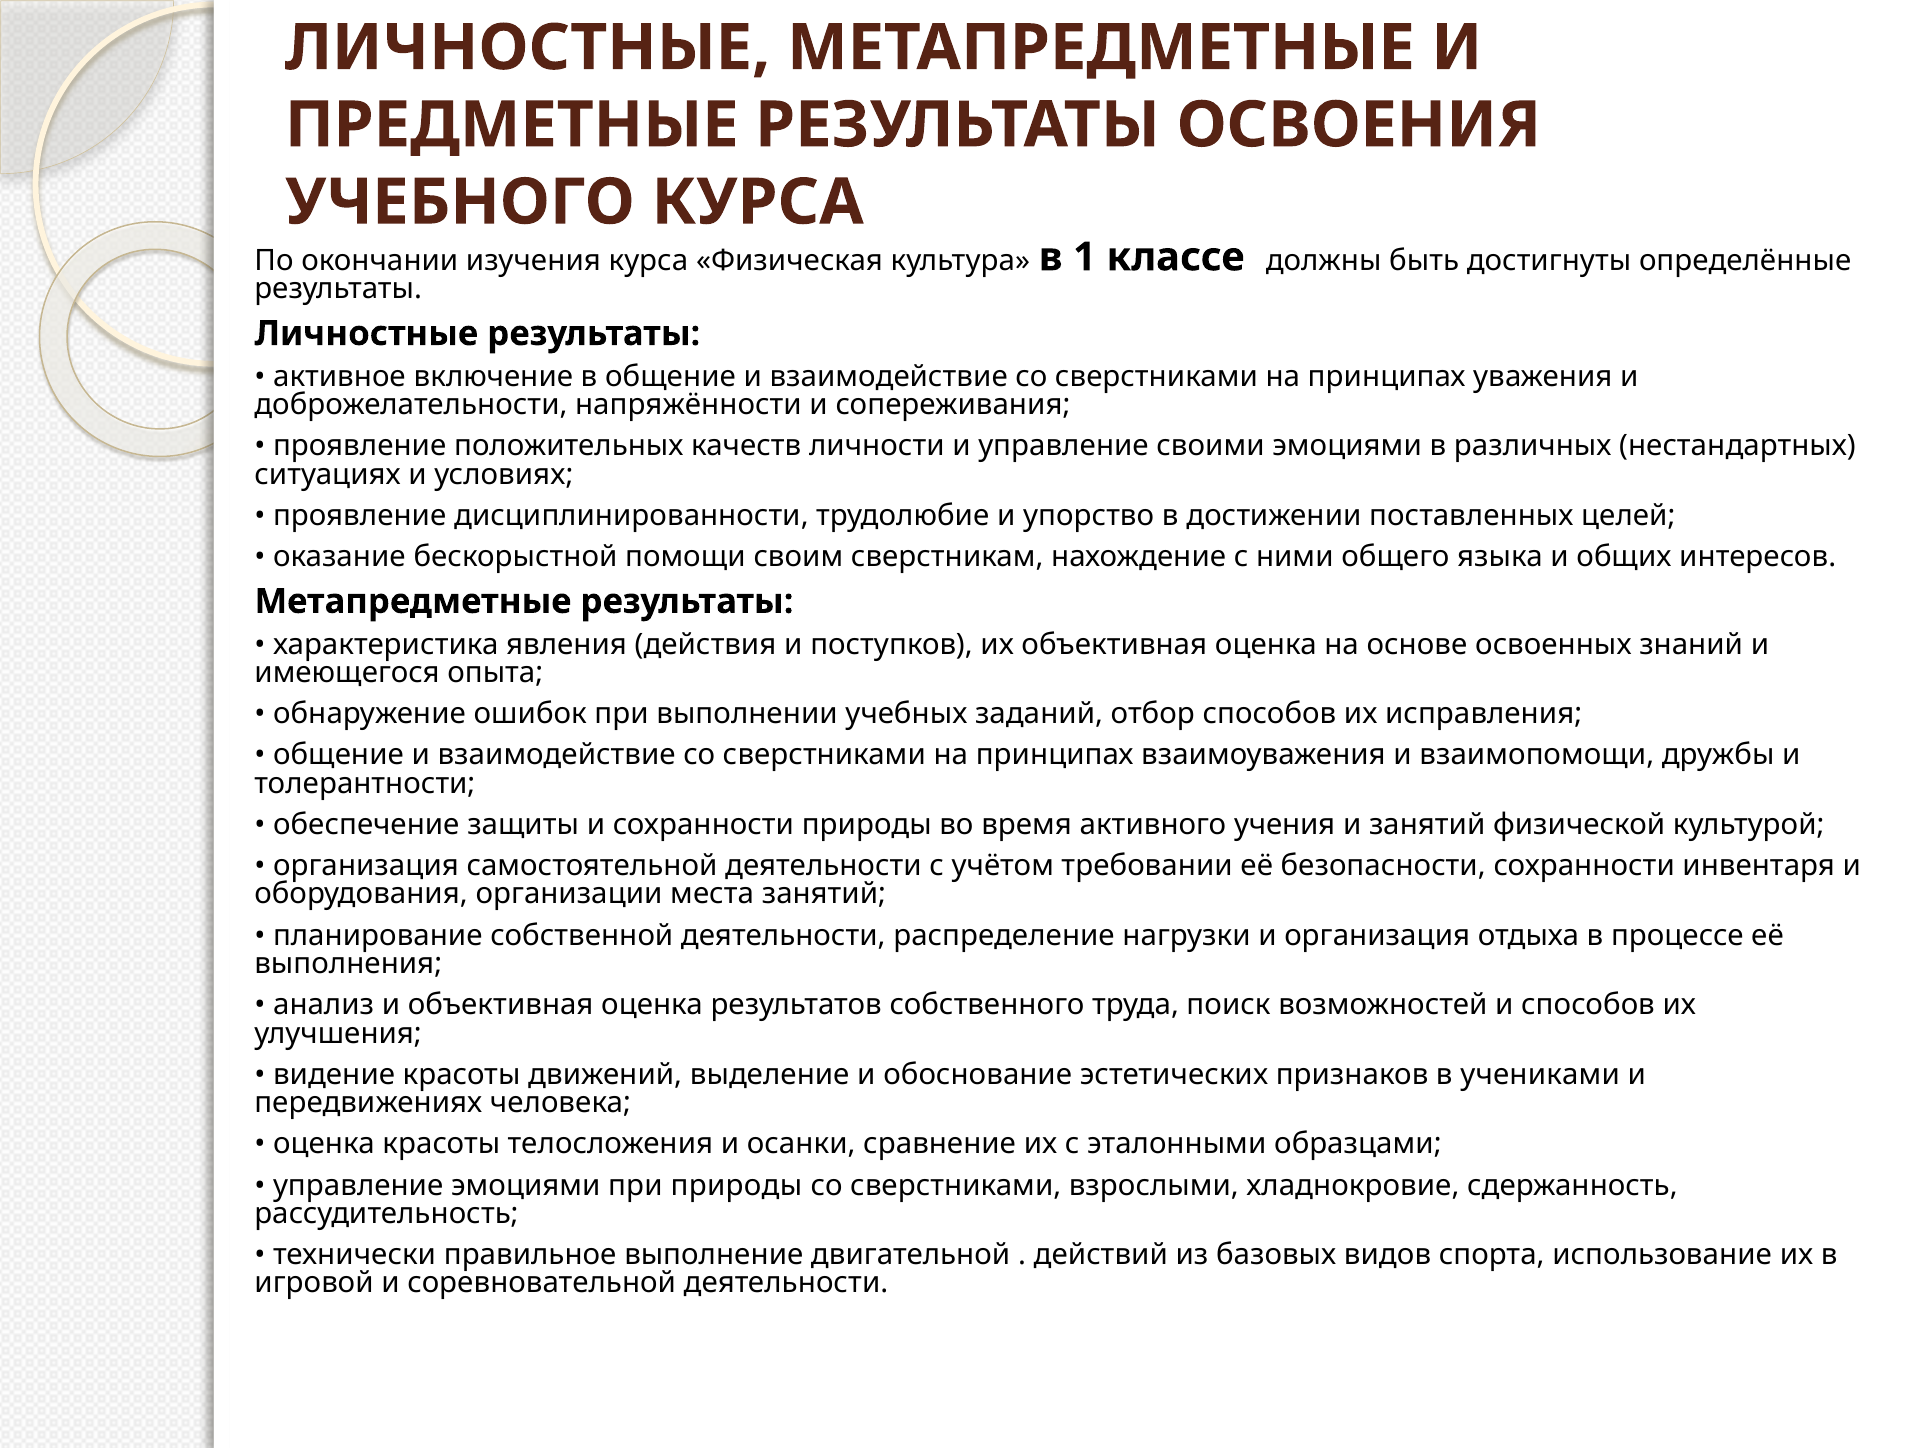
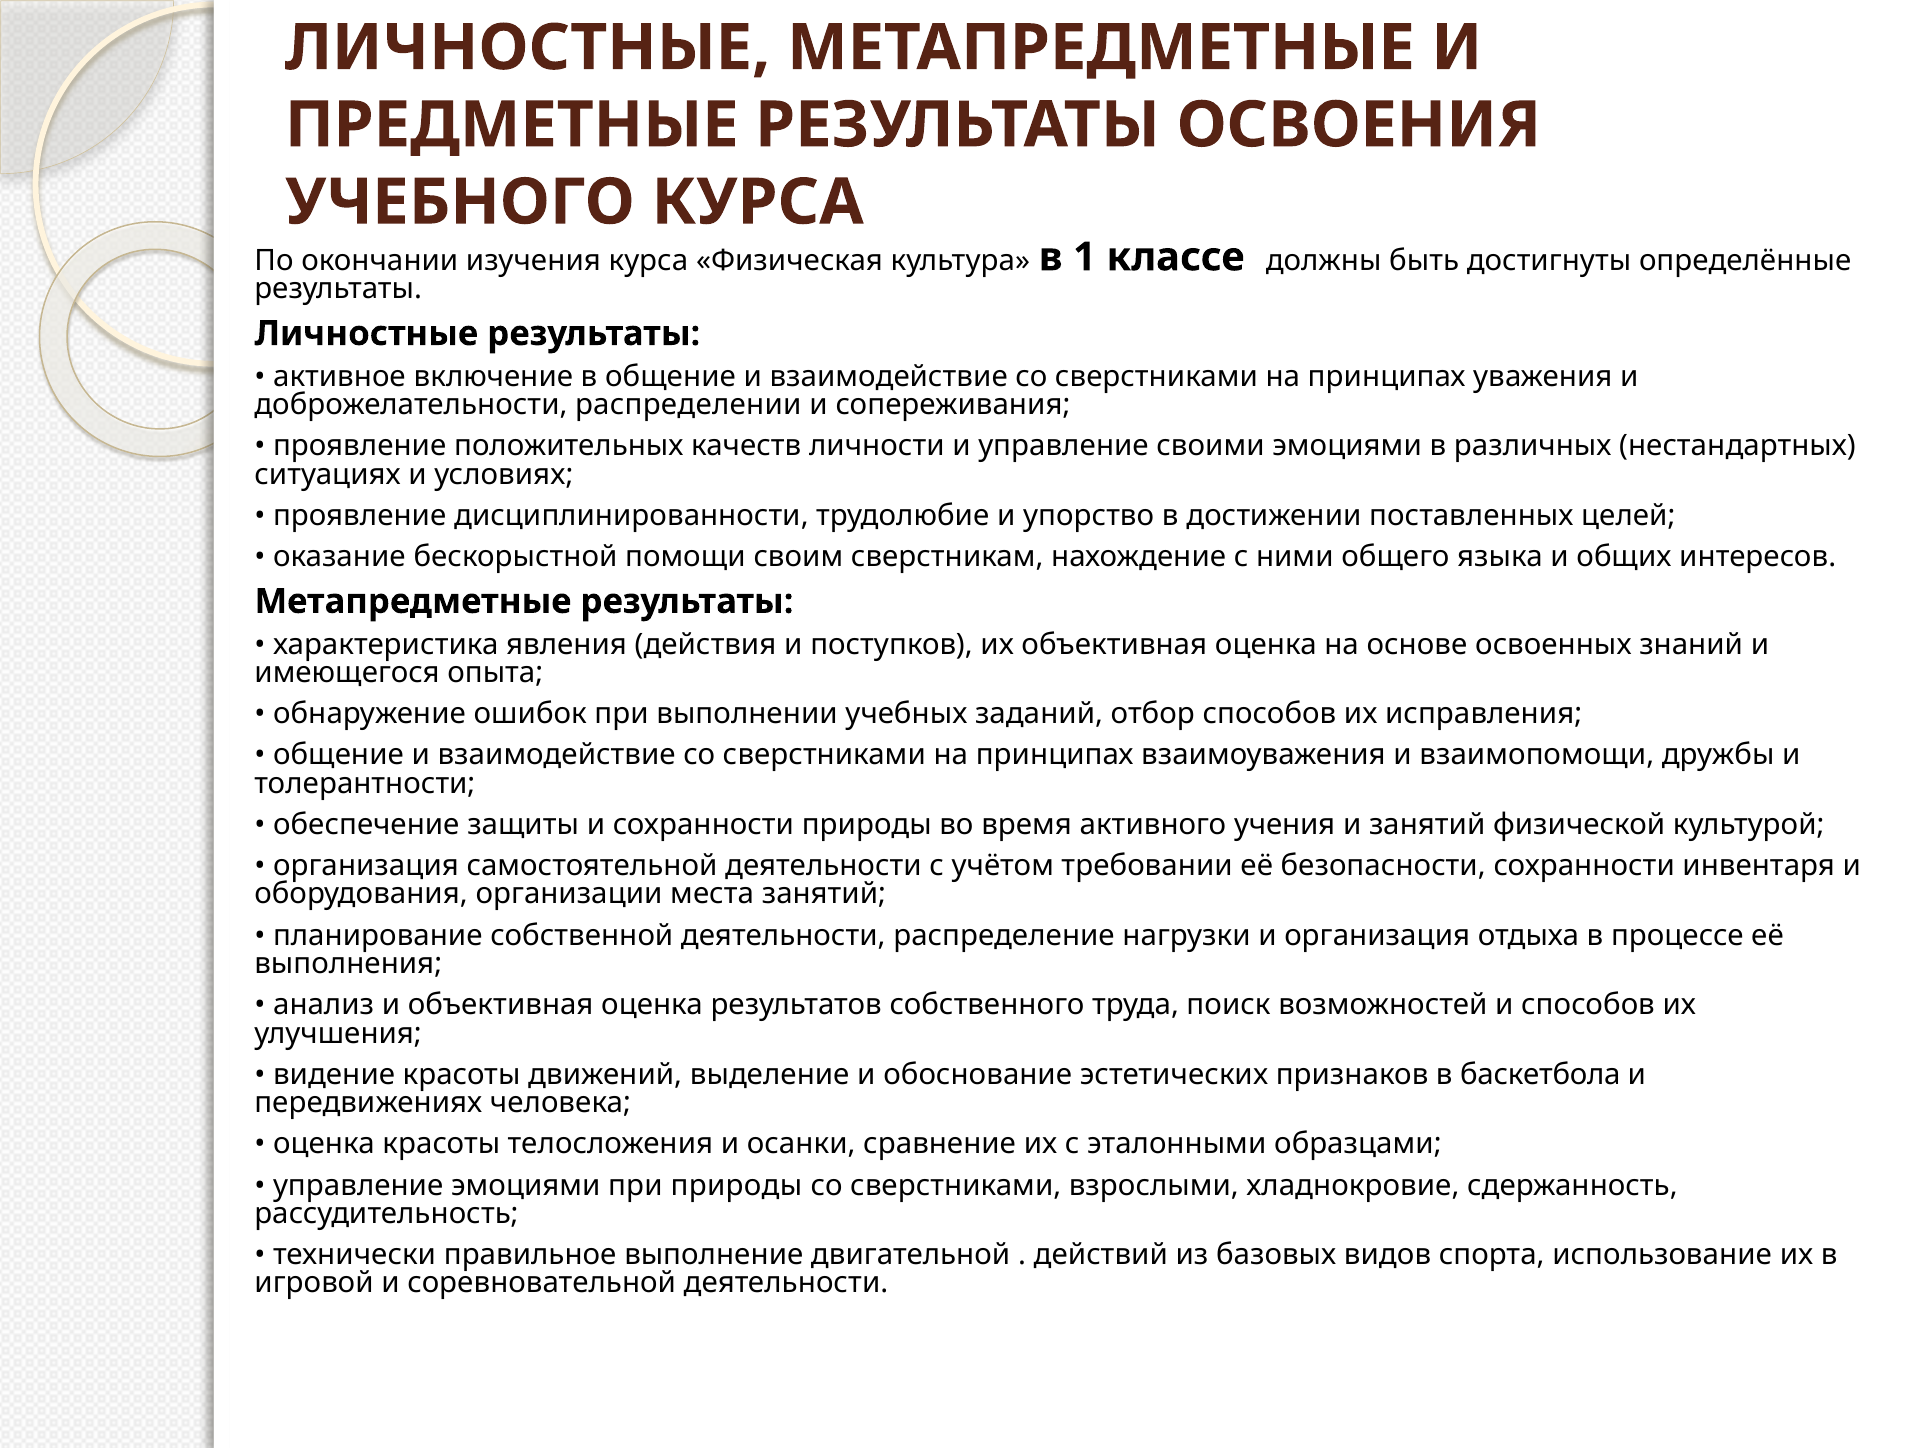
напряжённости: напряжённости -> распределении
учениками: учениками -> баскетбола
